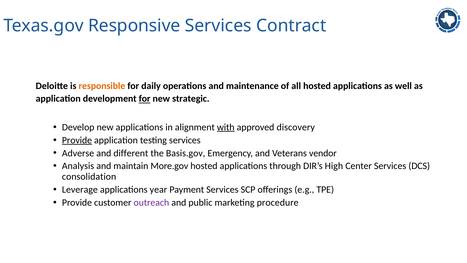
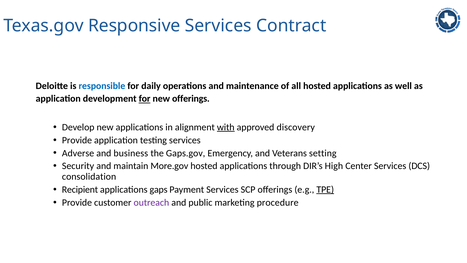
responsible colour: orange -> blue
new strategic: strategic -> offerings
Provide at (77, 140) underline: present -> none
different: different -> business
Basis.gov: Basis.gov -> Gaps.gov
vendor: vendor -> setting
Analysis: Analysis -> Security
Leverage: Leverage -> Recipient
year: year -> gaps
TPE underline: none -> present
